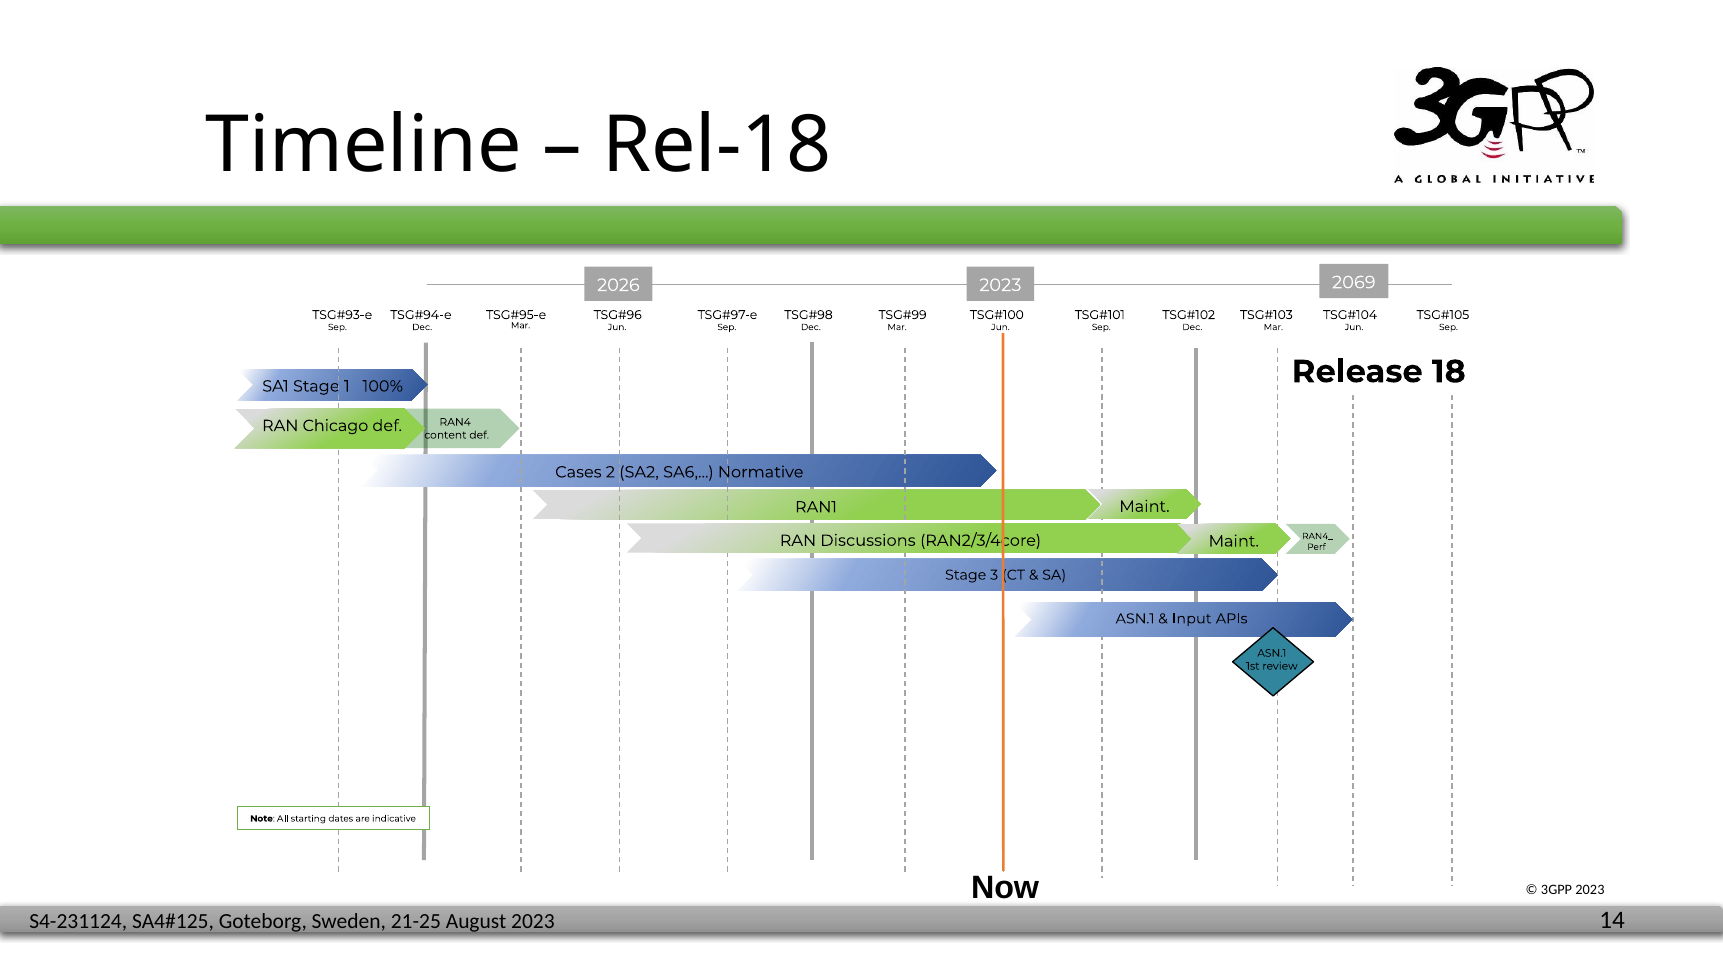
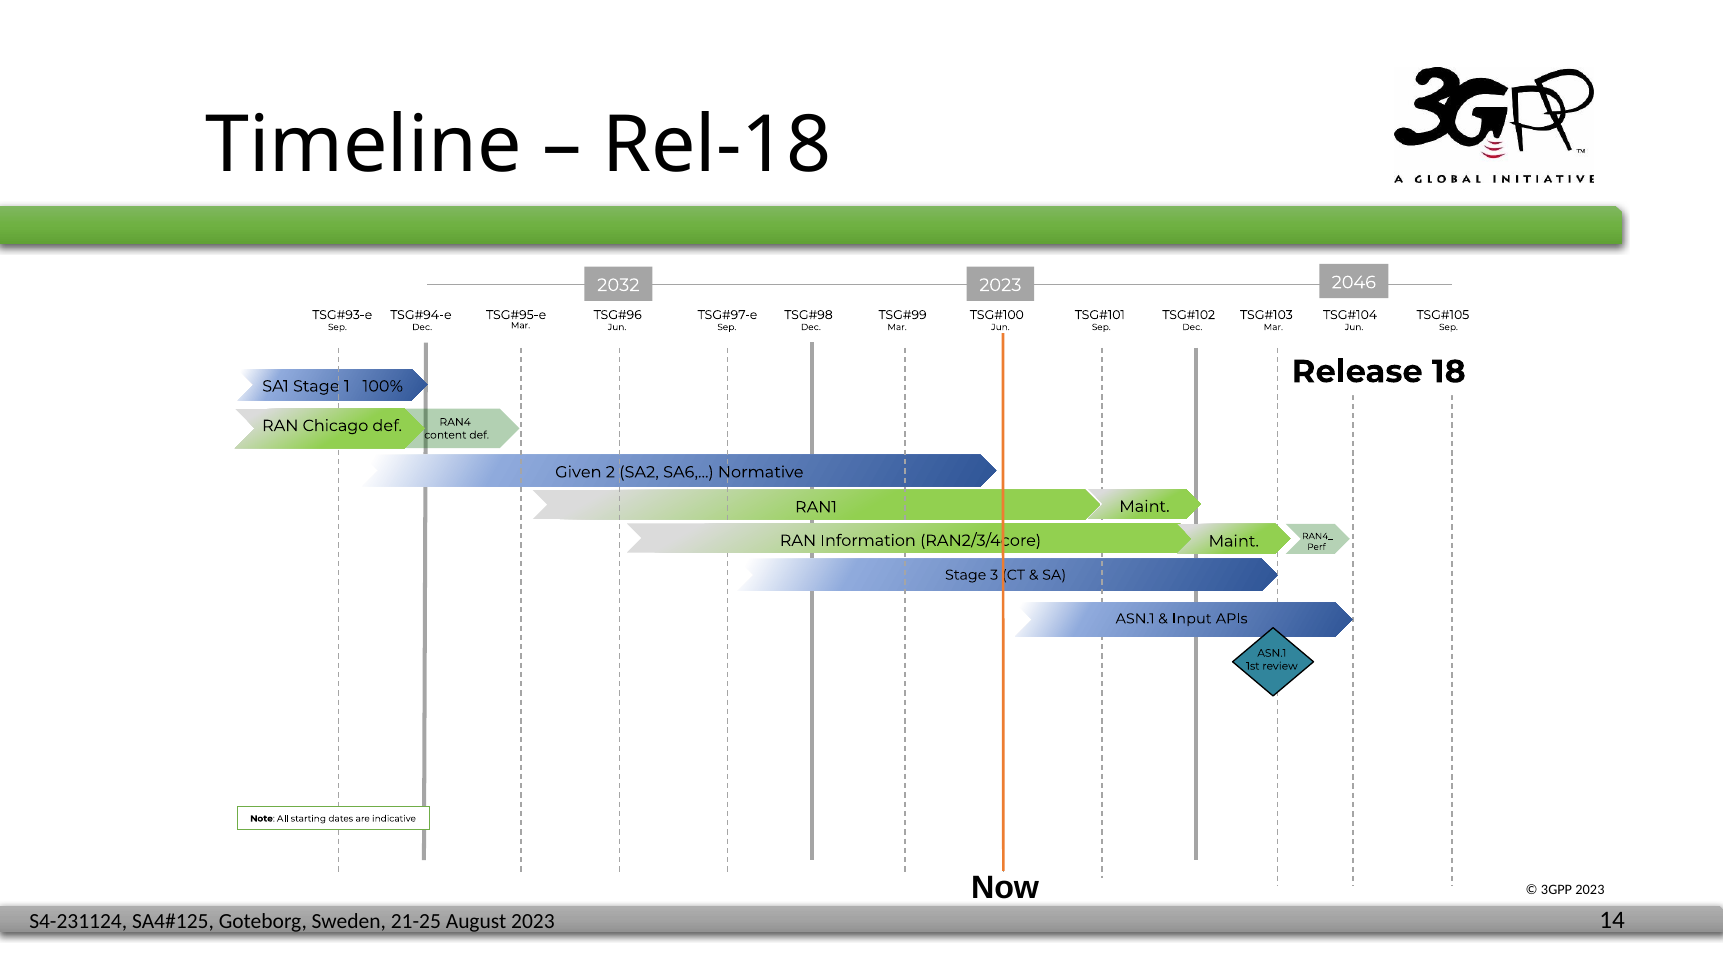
2069: 2069 -> 2046
2026: 2026 -> 2032
Cases: Cases -> Given
Discussions: Discussions -> Information
